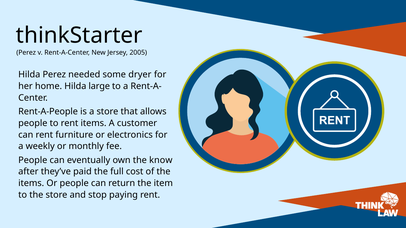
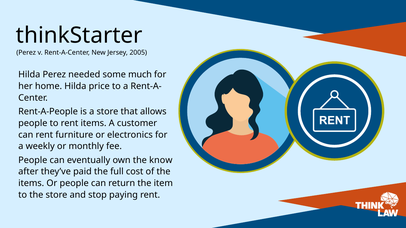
dryer: dryer -> much
large: large -> price
